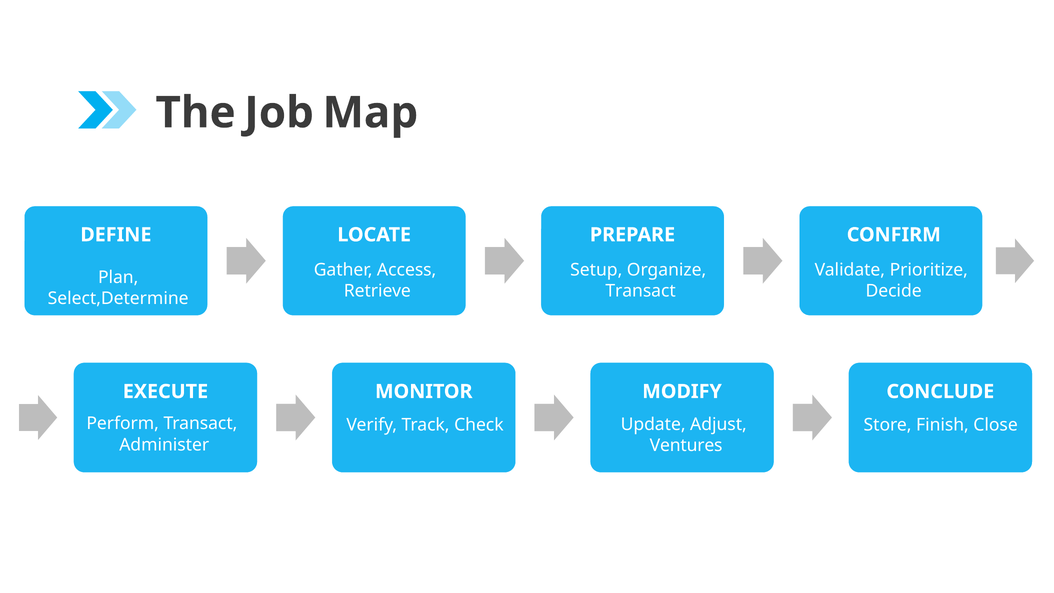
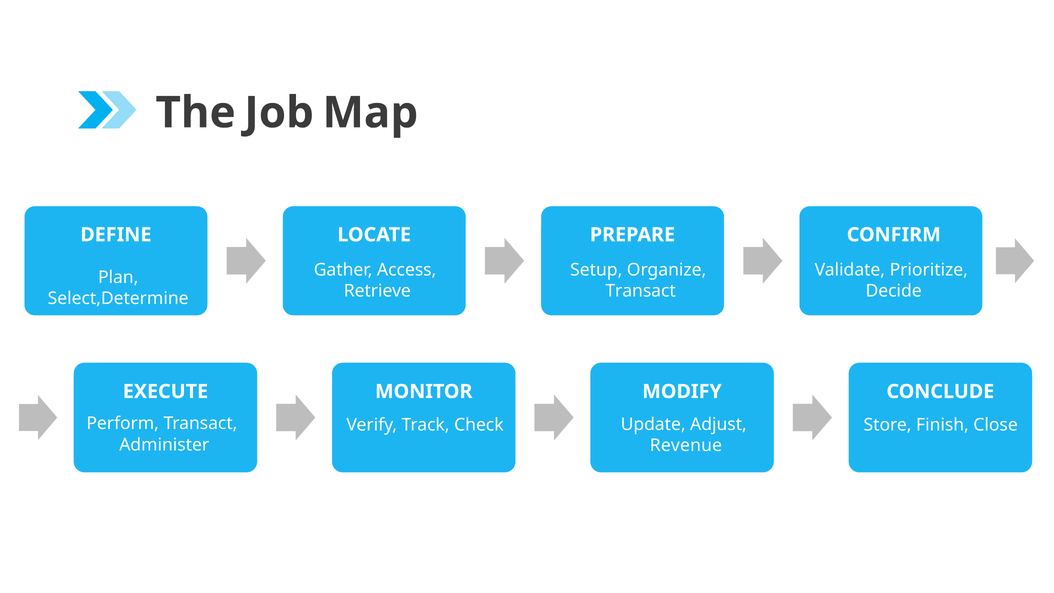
Ventures: Ventures -> Revenue
